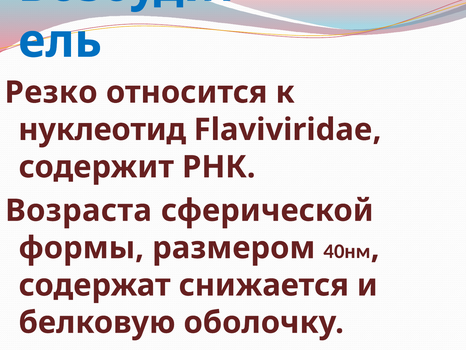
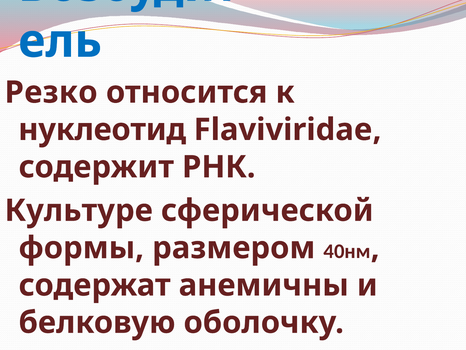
Возраста: Возраста -> Культуре
снижается: снижается -> анемичны
